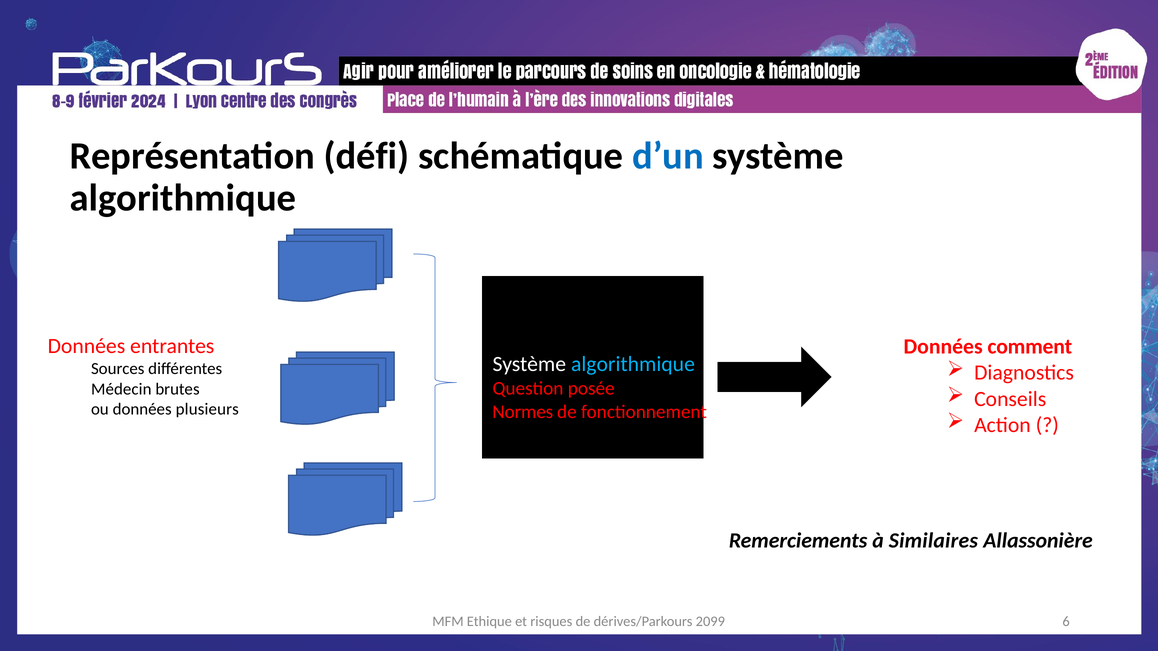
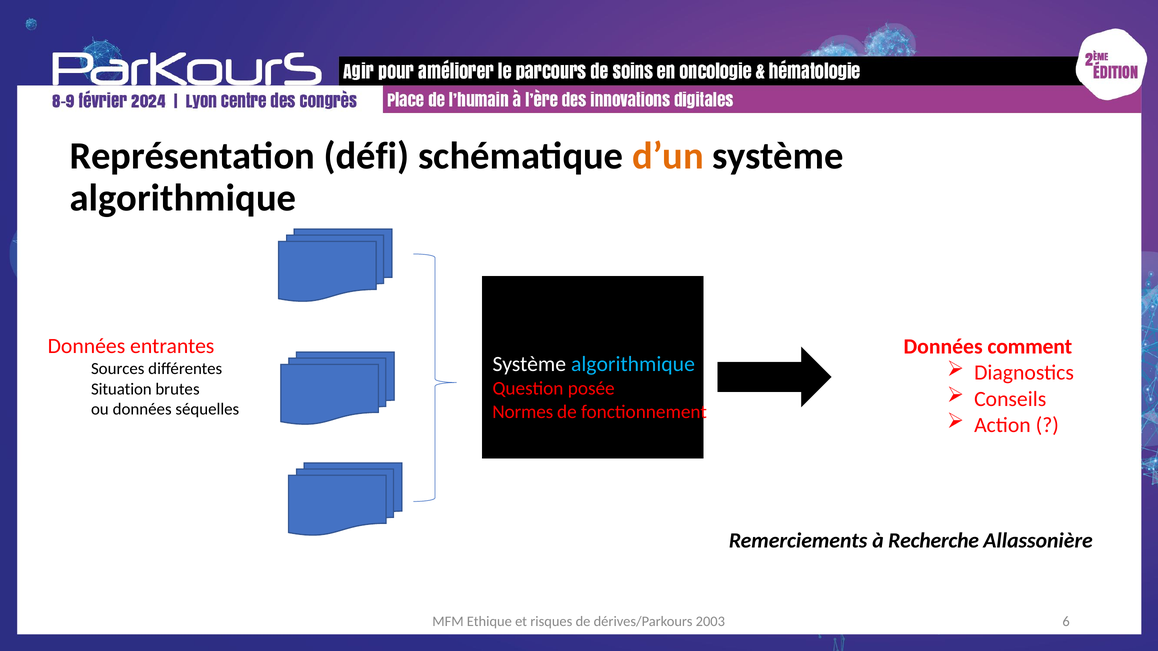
d’un colour: blue -> orange
Médecin: Médecin -> Situation
plusieurs: plusieurs -> séquelles
Similaires: Similaires -> Recherche
2099: 2099 -> 2003
